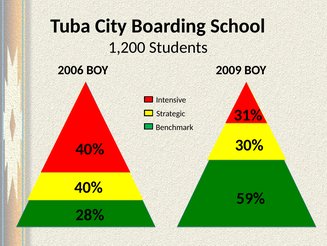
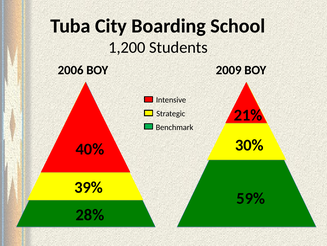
31%: 31% -> 21%
40% at (89, 187): 40% -> 39%
